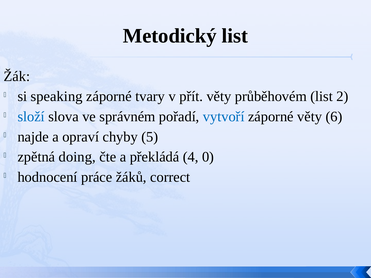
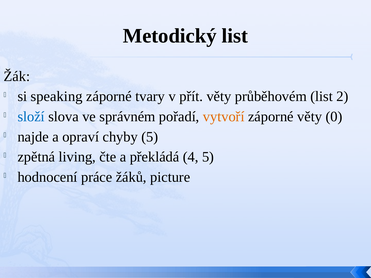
vytvoří colour: blue -> orange
6: 6 -> 0
doing: doing -> living
4 0: 0 -> 5
correct: correct -> picture
